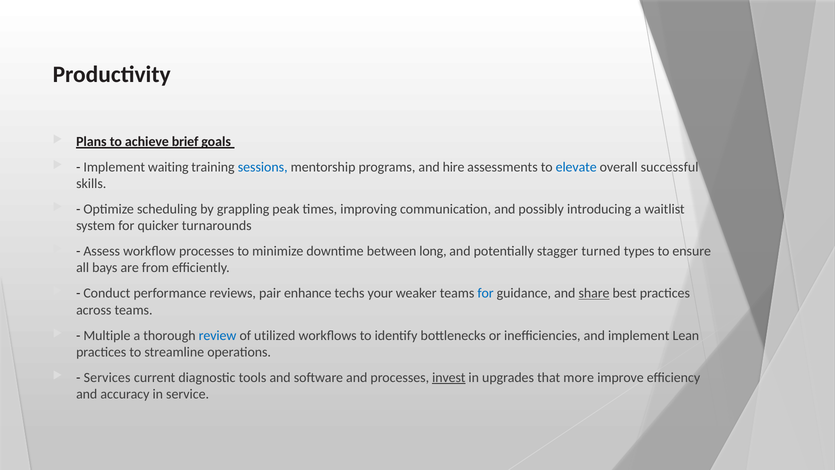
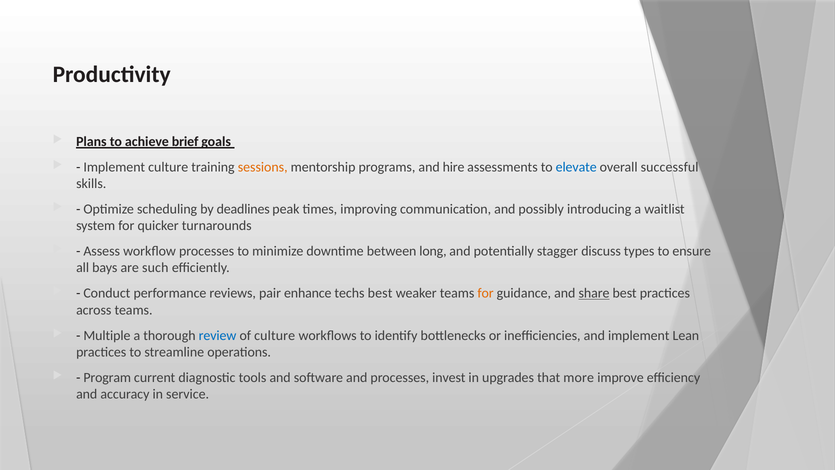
Implement waiting: waiting -> culture
sessions colour: blue -> orange
grappling: grappling -> deadlines
turned: turned -> discuss
from: from -> such
techs your: your -> best
for at (486, 293) colour: blue -> orange
of utilized: utilized -> culture
Services: Services -> Program
invest underline: present -> none
